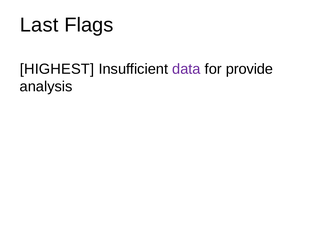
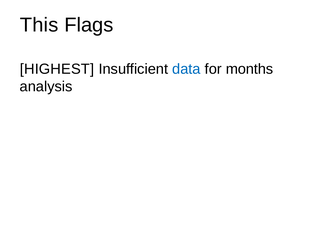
Last: Last -> This
data colour: purple -> blue
provide: provide -> months
